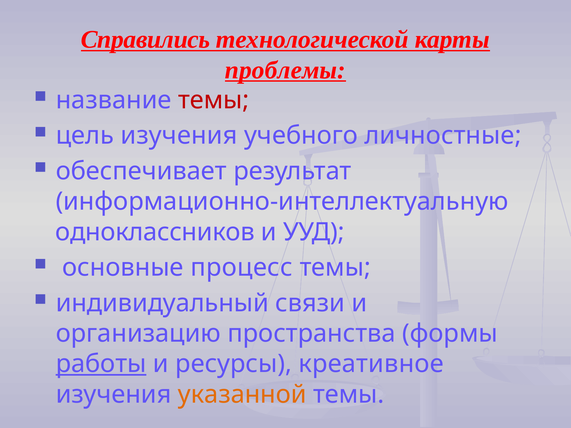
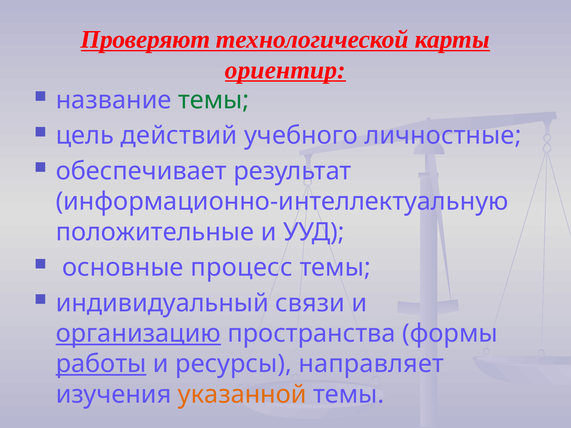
Справились: Справились -> Проверяют
проблемы: проблемы -> ориентир
темы at (214, 100) colour: red -> green
цель изучения: изучения -> действий
одноклассников: одноклассников -> положительные
организацию underline: none -> present
креативное: креативное -> направляет
